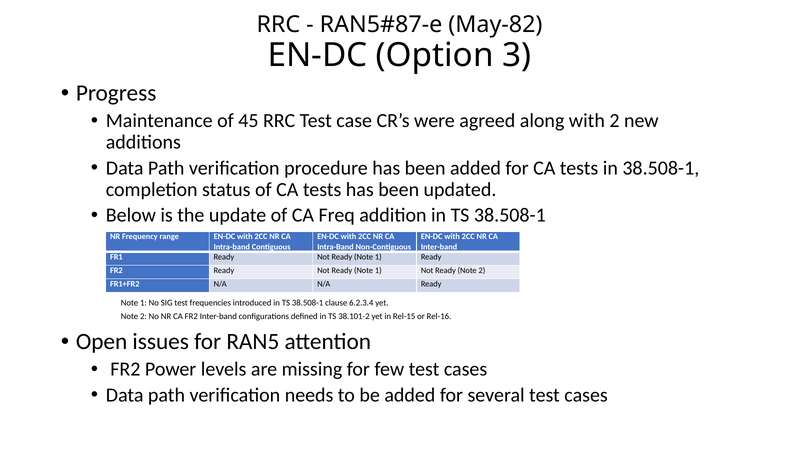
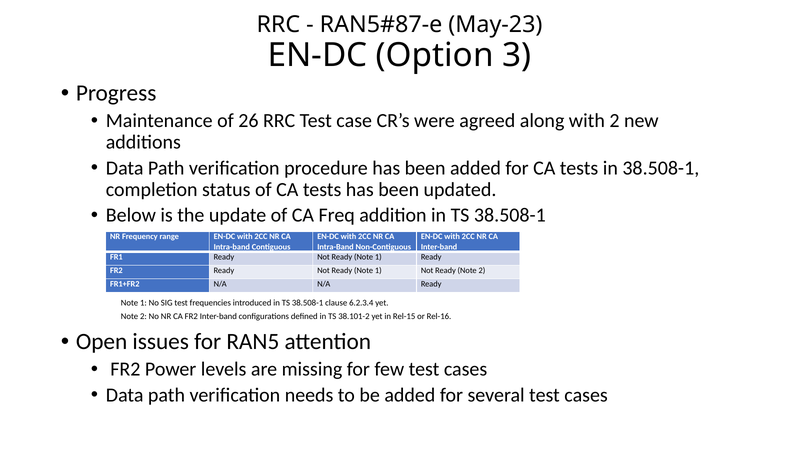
May-82: May-82 -> May-23
45: 45 -> 26
